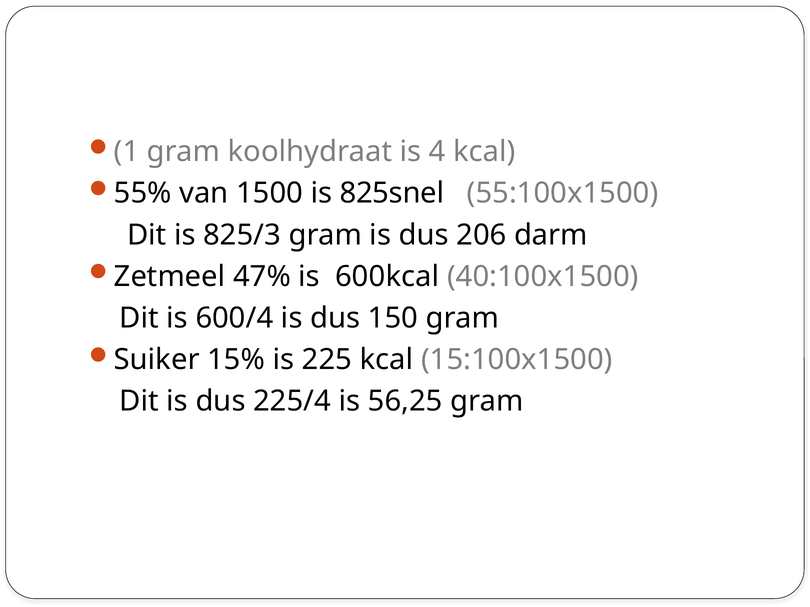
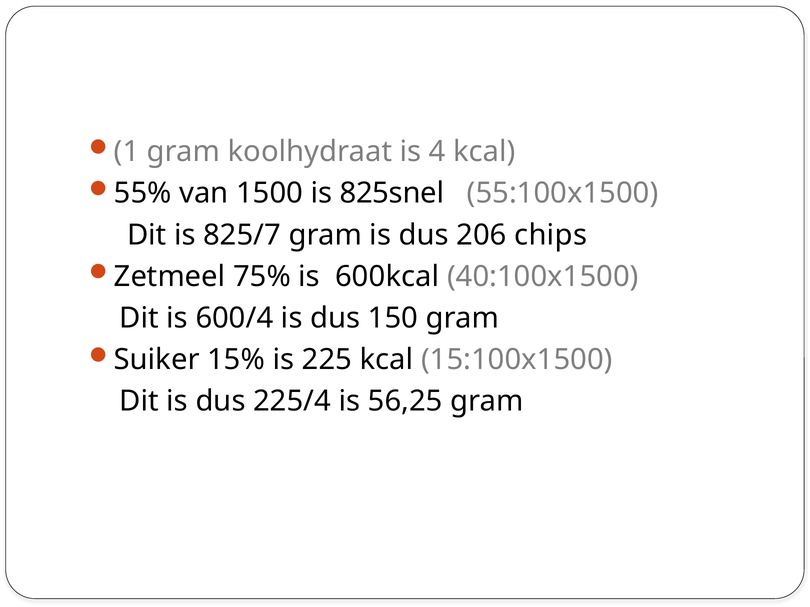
825/3: 825/3 -> 825/7
darm: darm -> chips
47%: 47% -> 75%
